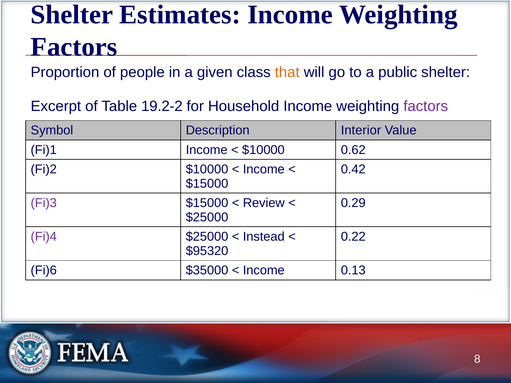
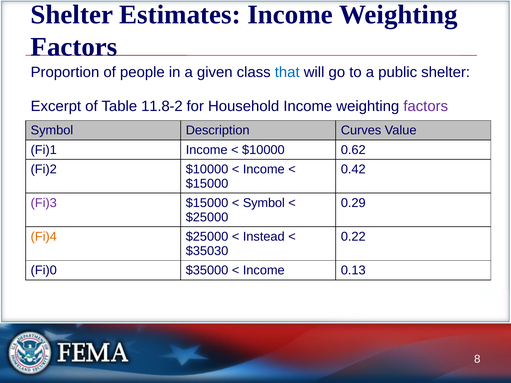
that colour: orange -> blue
19.2-2: 19.2-2 -> 11.8-2
Interior: Interior -> Curves
Review at (264, 203): Review -> Symbol
Fi)4 colour: purple -> orange
$95320: $95320 -> $35030
Fi)6: Fi)6 -> Fi)0
